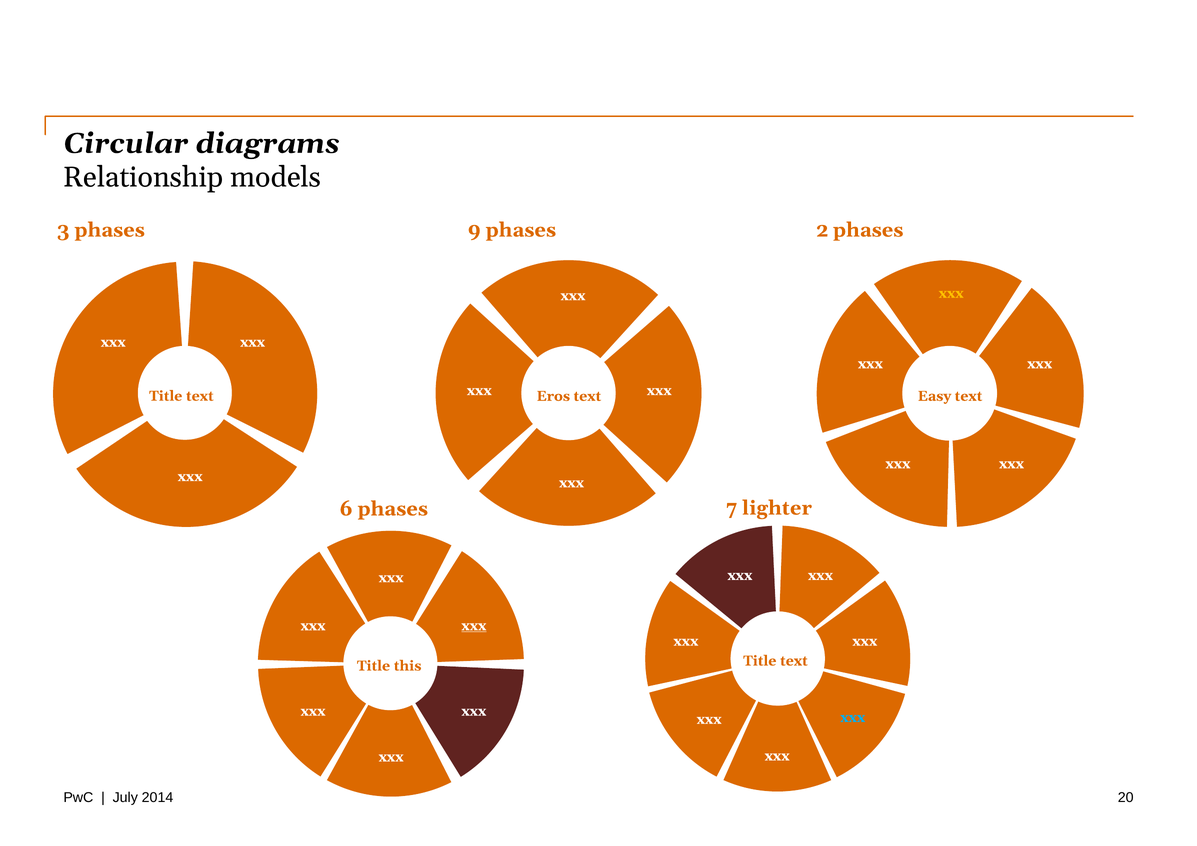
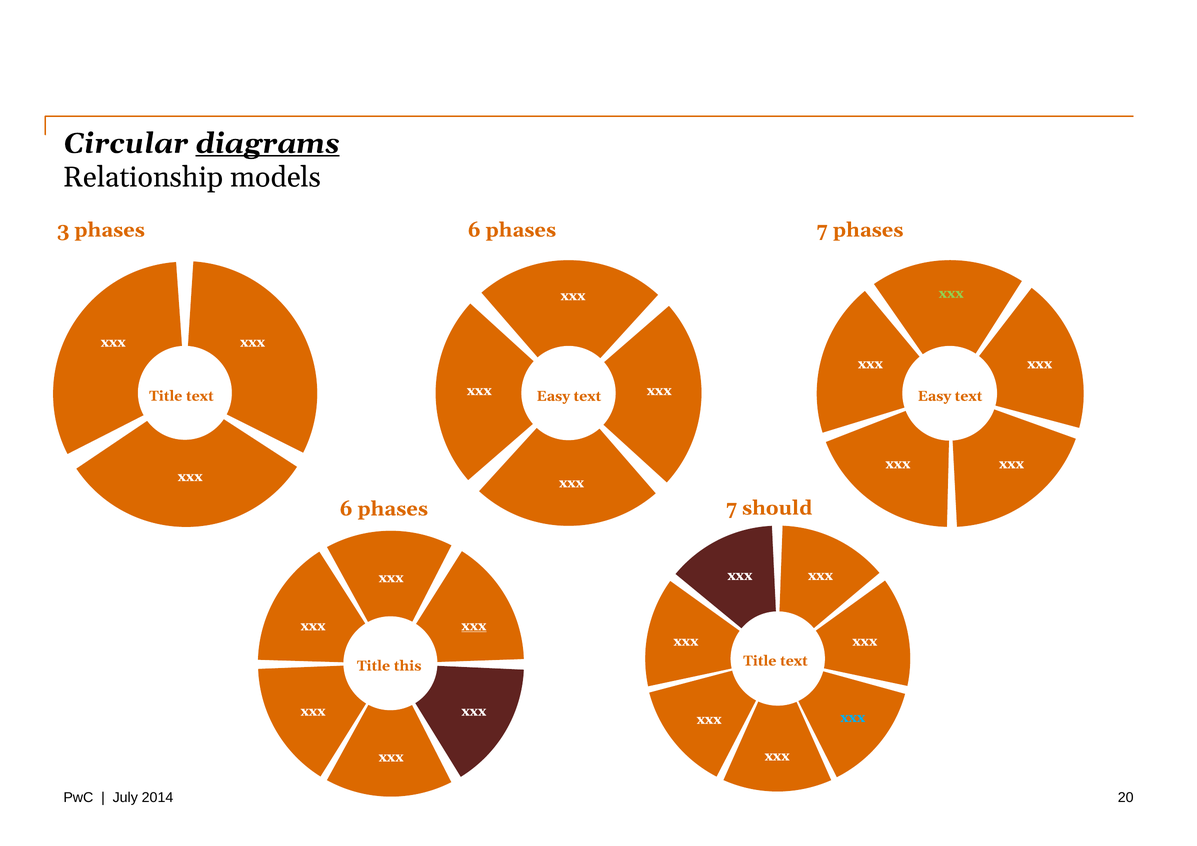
diagrams underline: none -> present
phases 9: 9 -> 6
2 at (822, 230): 2 -> 7
xxx at (951, 293) colour: yellow -> light green
text Eros: Eros -> Easy
lighter: lighter -> should
